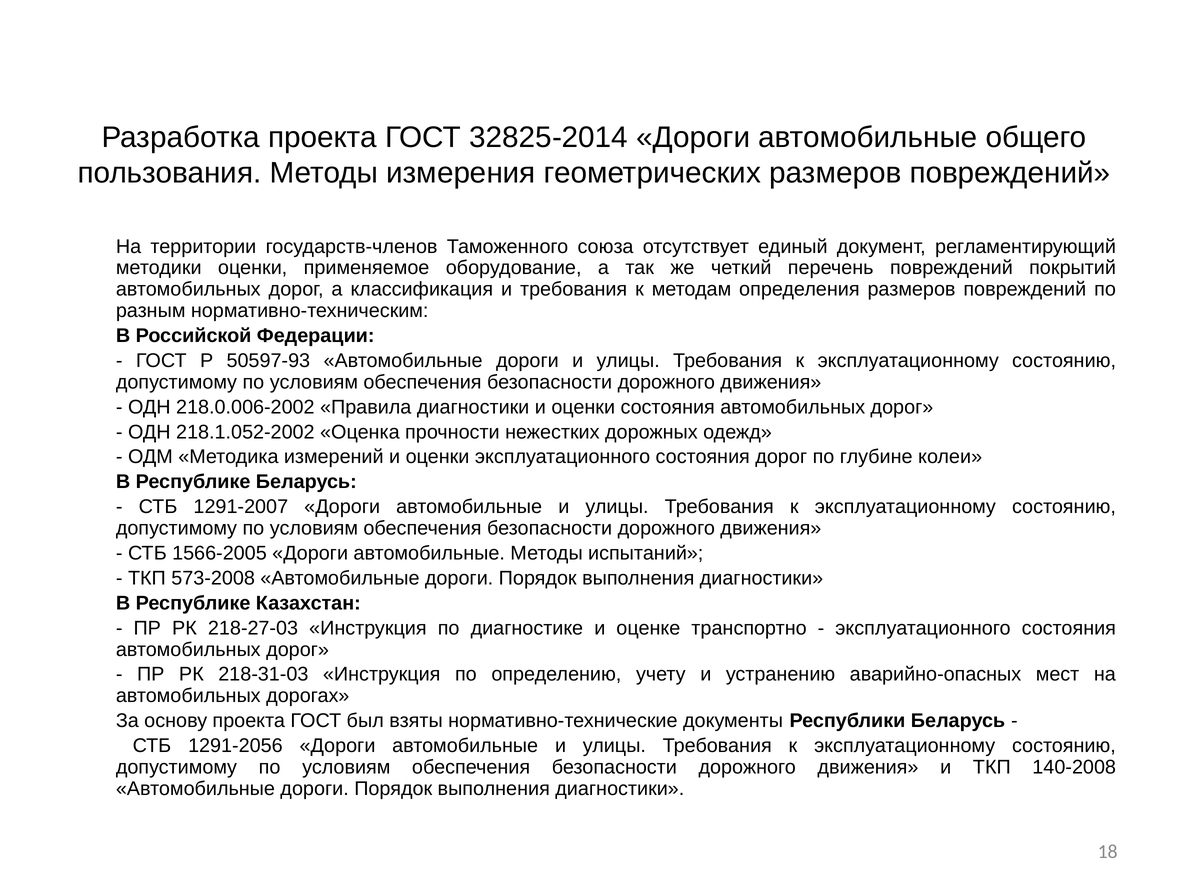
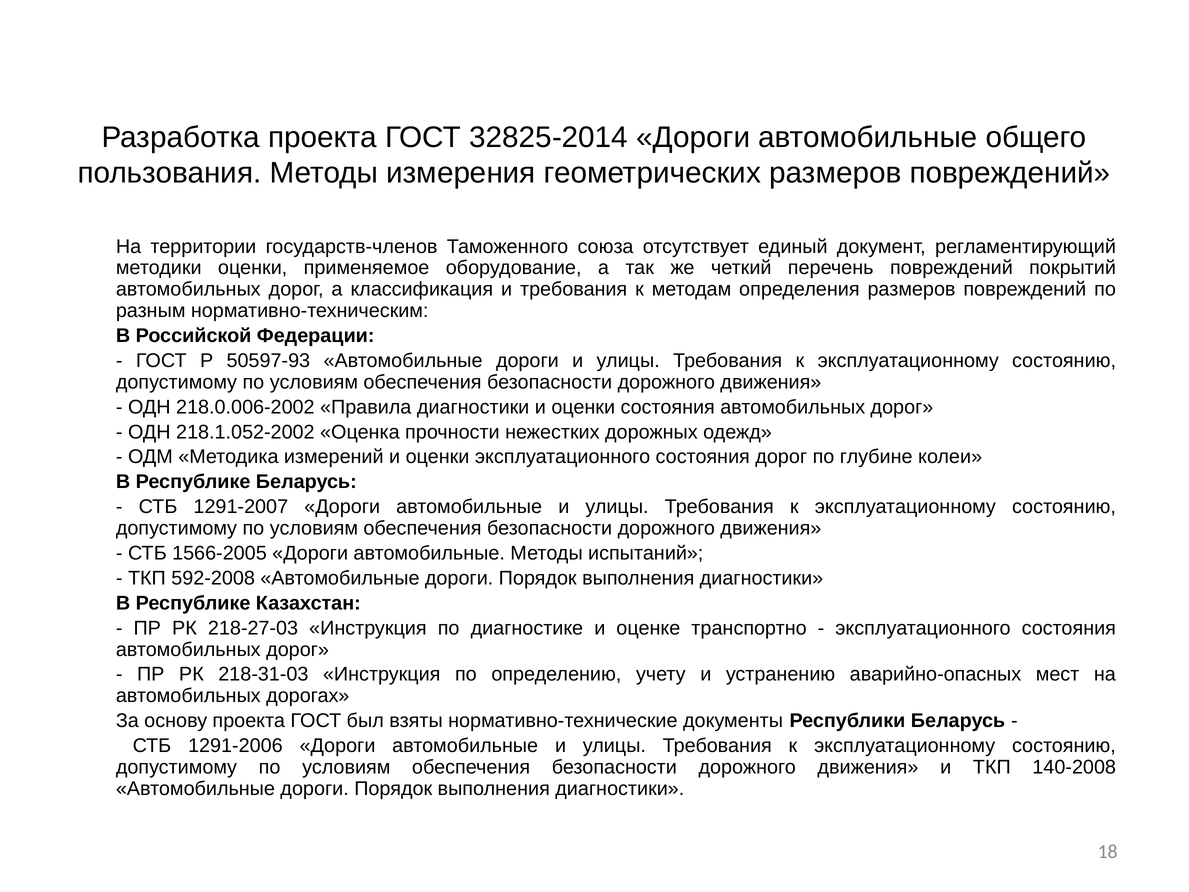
573-2008: 573-2008 -> 592-2008
1291-2056: 1291-2056 -> 1291-2006
